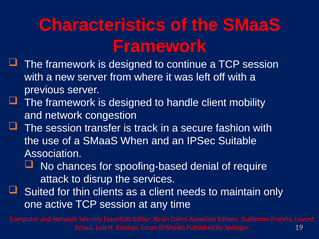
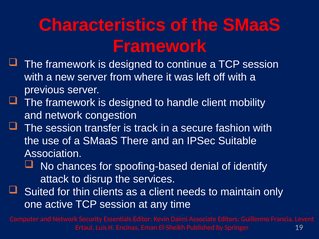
When: When -> There
require: require -> identify
